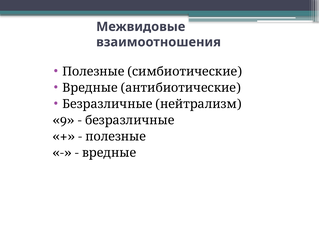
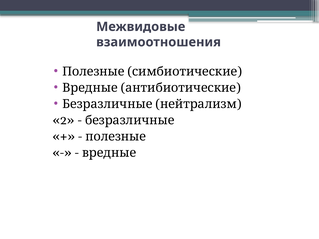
9: 9 -> 2
